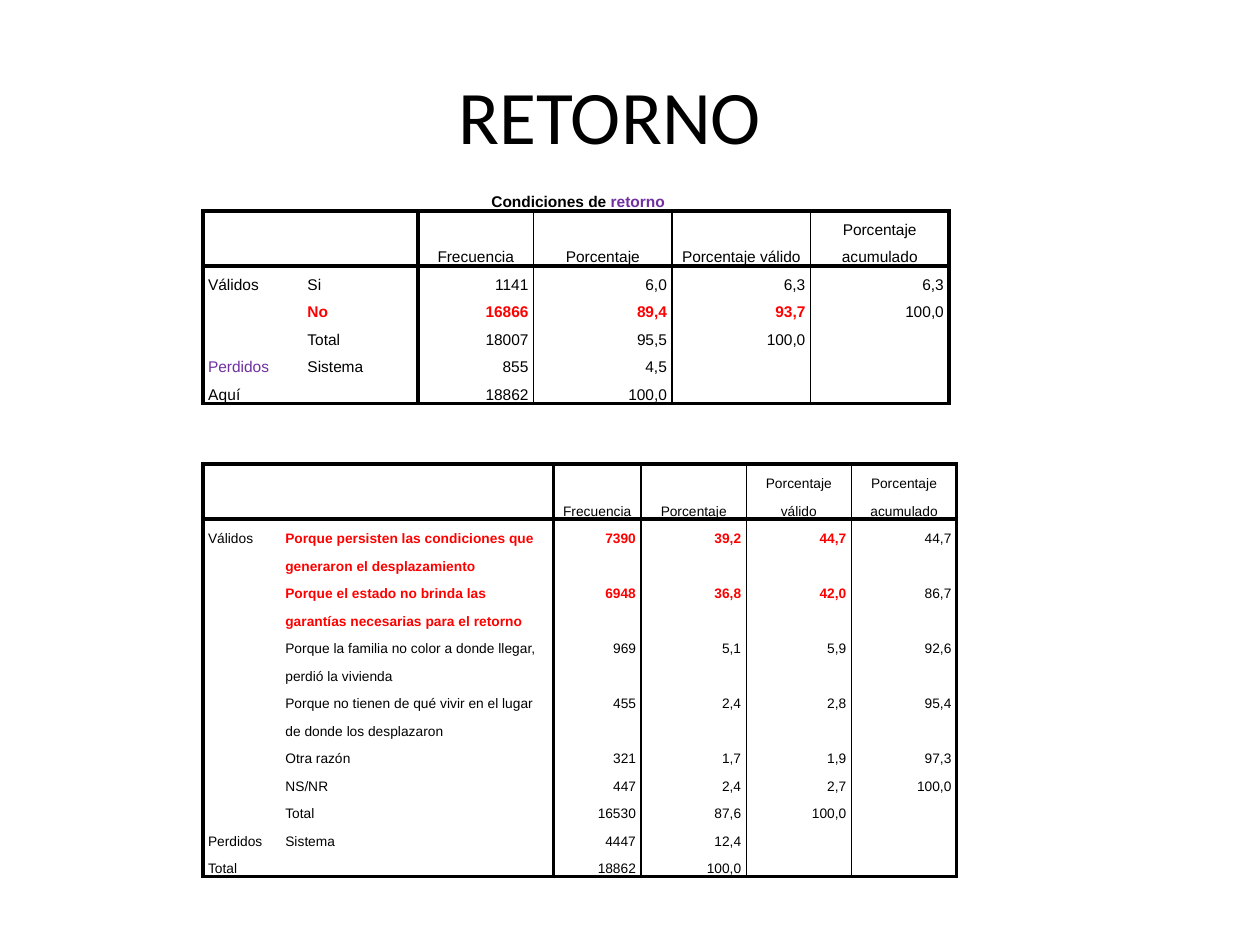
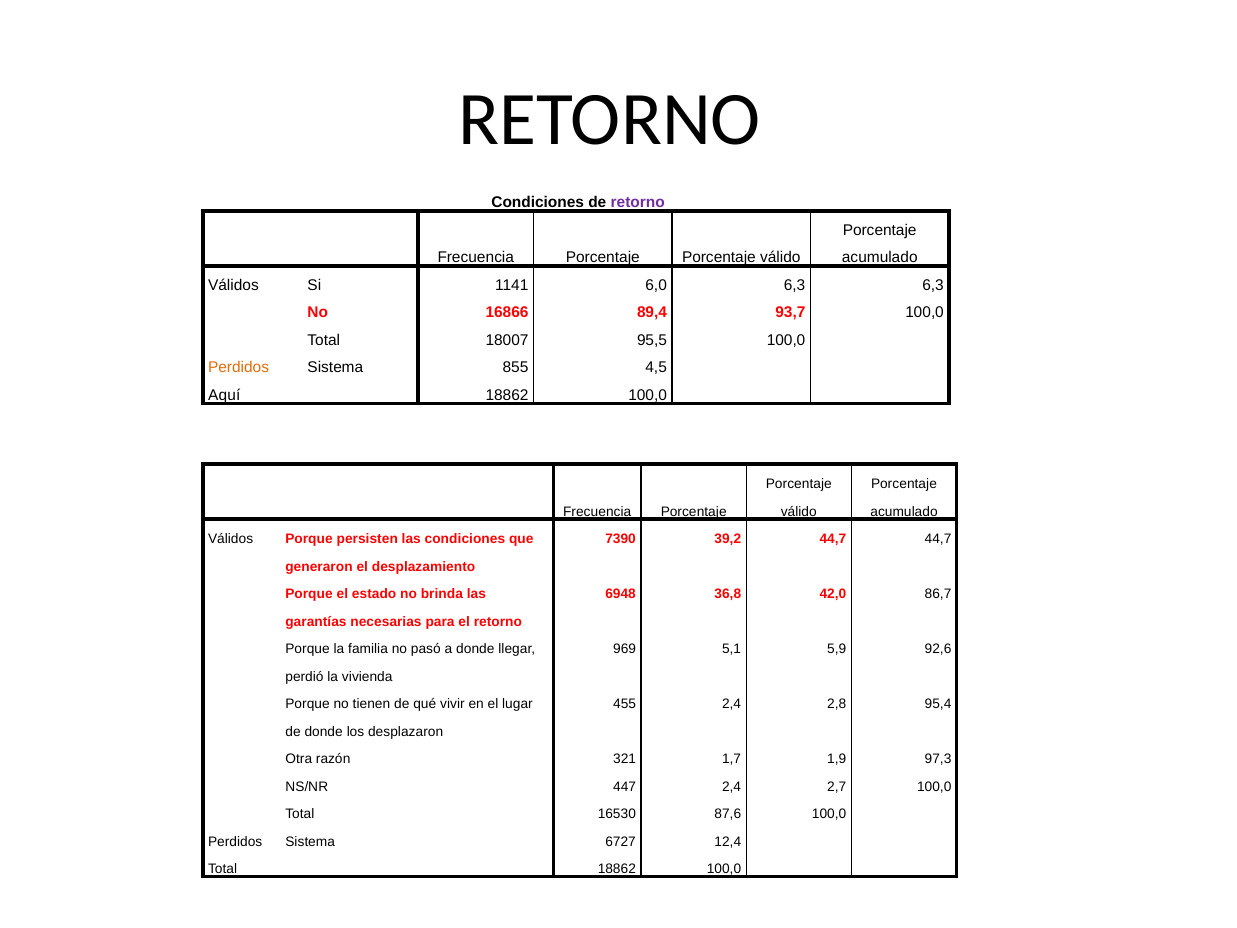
Perdidos at (239, 368) colour: purple -> orange
color: color -> pasó
4447: 4447 -> 6727
